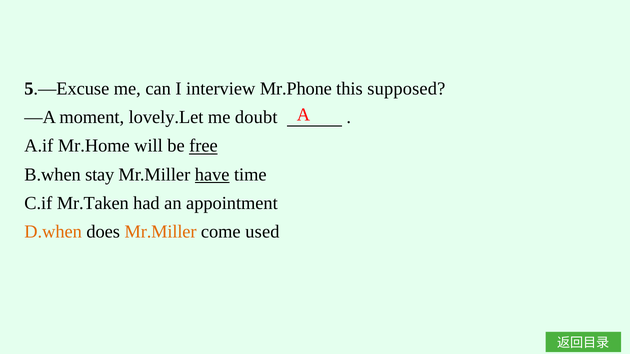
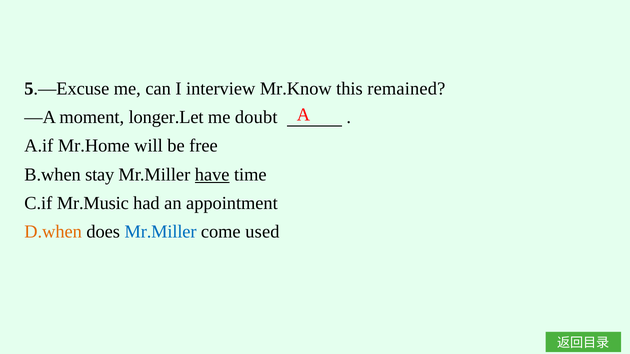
Mr.Phone: Mr.Phone -> Mr.Know
supposed: supposed -> remained
lovely.Let: lovely.Let -> longer.Let
free underline: present -> none
Mr.Taken: Mr.Taken -> Mr.Music
Mr.Miller at (161, 232) colour: orange -> blue
